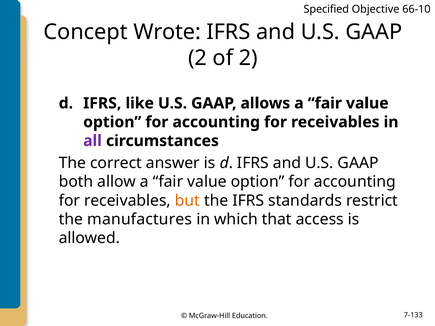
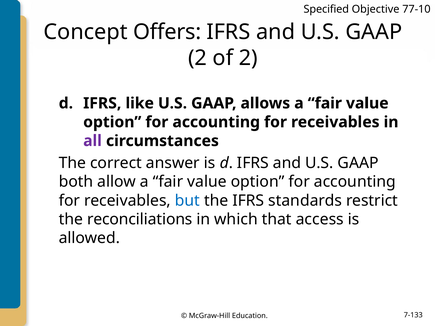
66-10: 66-10 -> 77-10
Wrote: Wrote -> Offers
but colour: orange -> blue
manufactures: manufactures -> reconciliations
